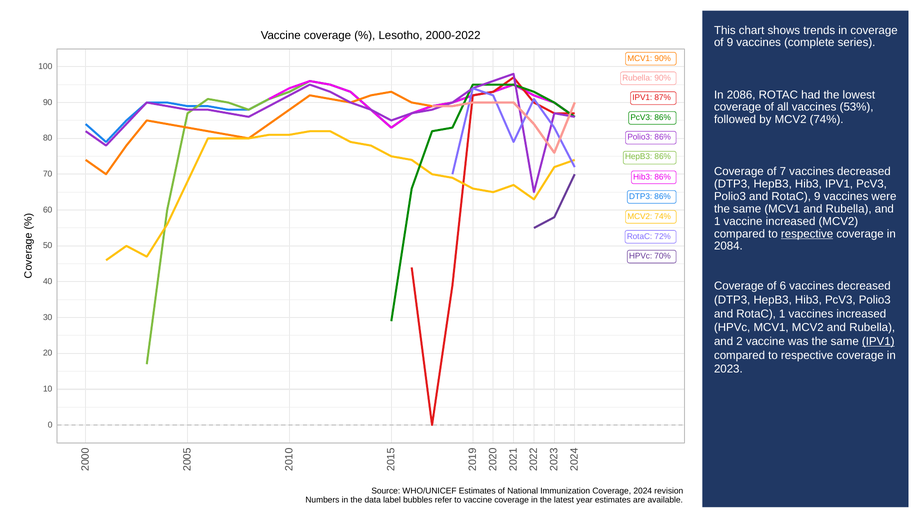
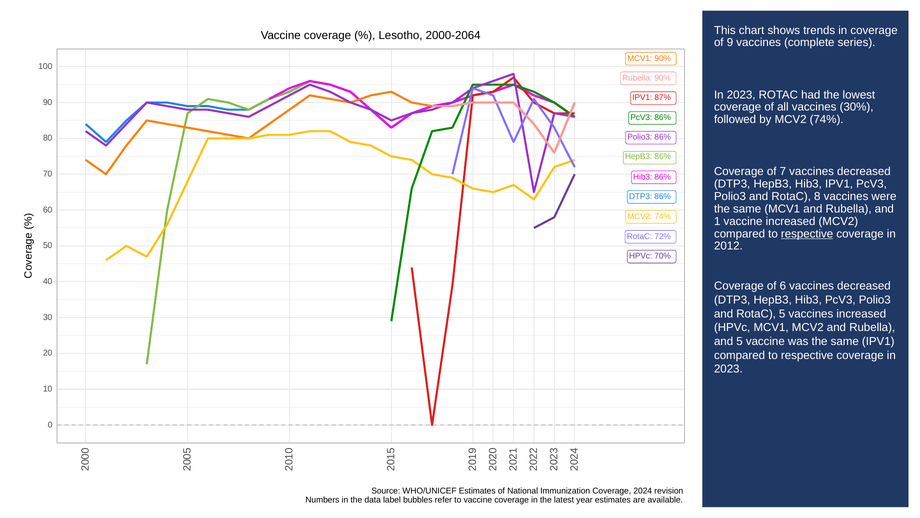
2000-2022: 2000-2022 -> 2000-2064
2086 at (741, 95): 2086 -> 2023
53%: 53% -> 30%
RotaC 9: 9 -> 8
2084: 2084 -> 2012
RotaC 1: 1 -> 5
and 2: 2 -> 5
IPV1 at (878, 341) underline: present -> none
